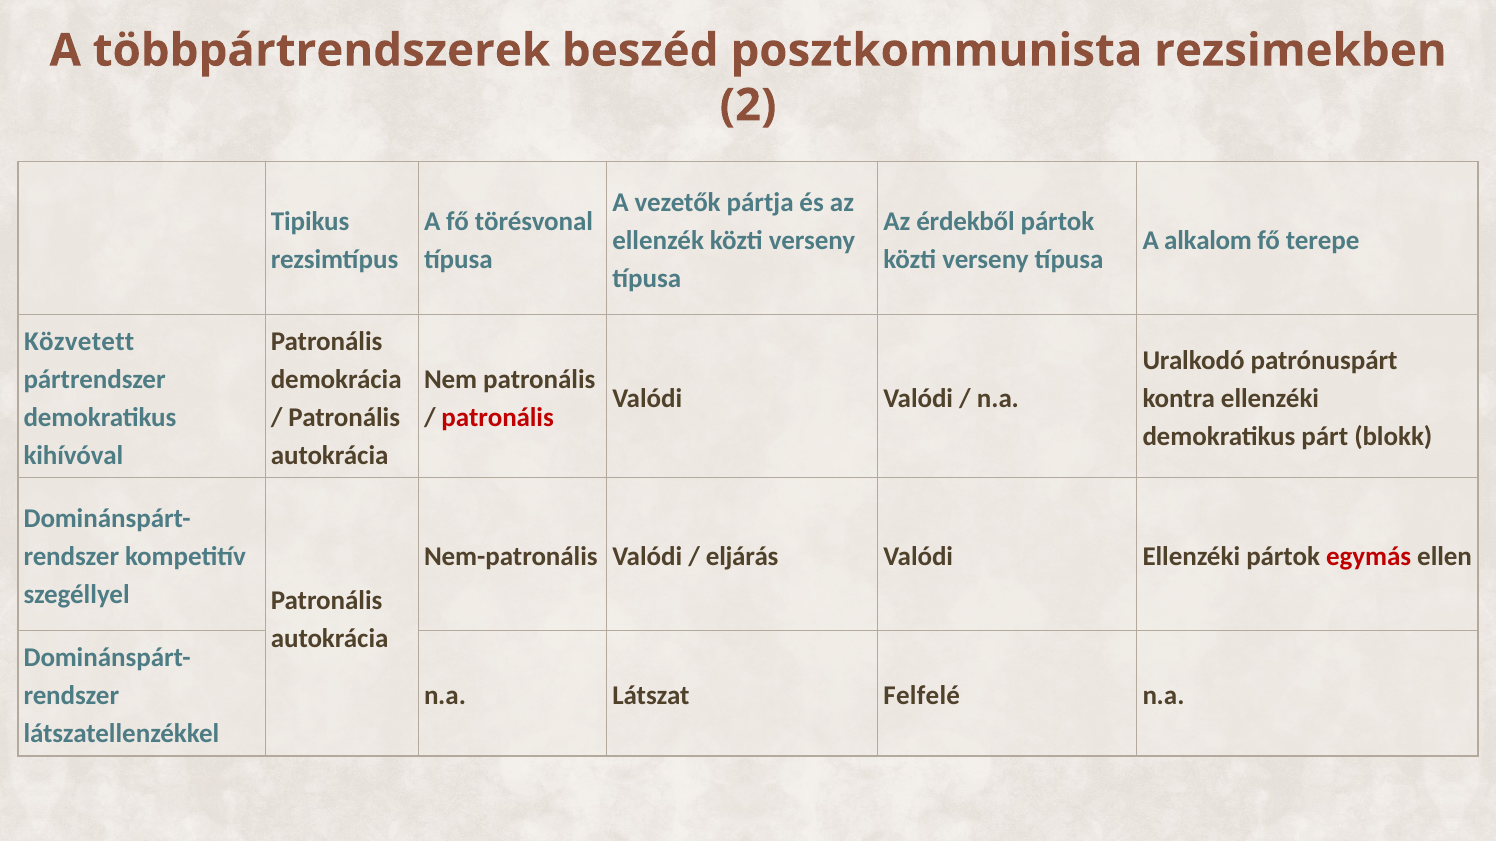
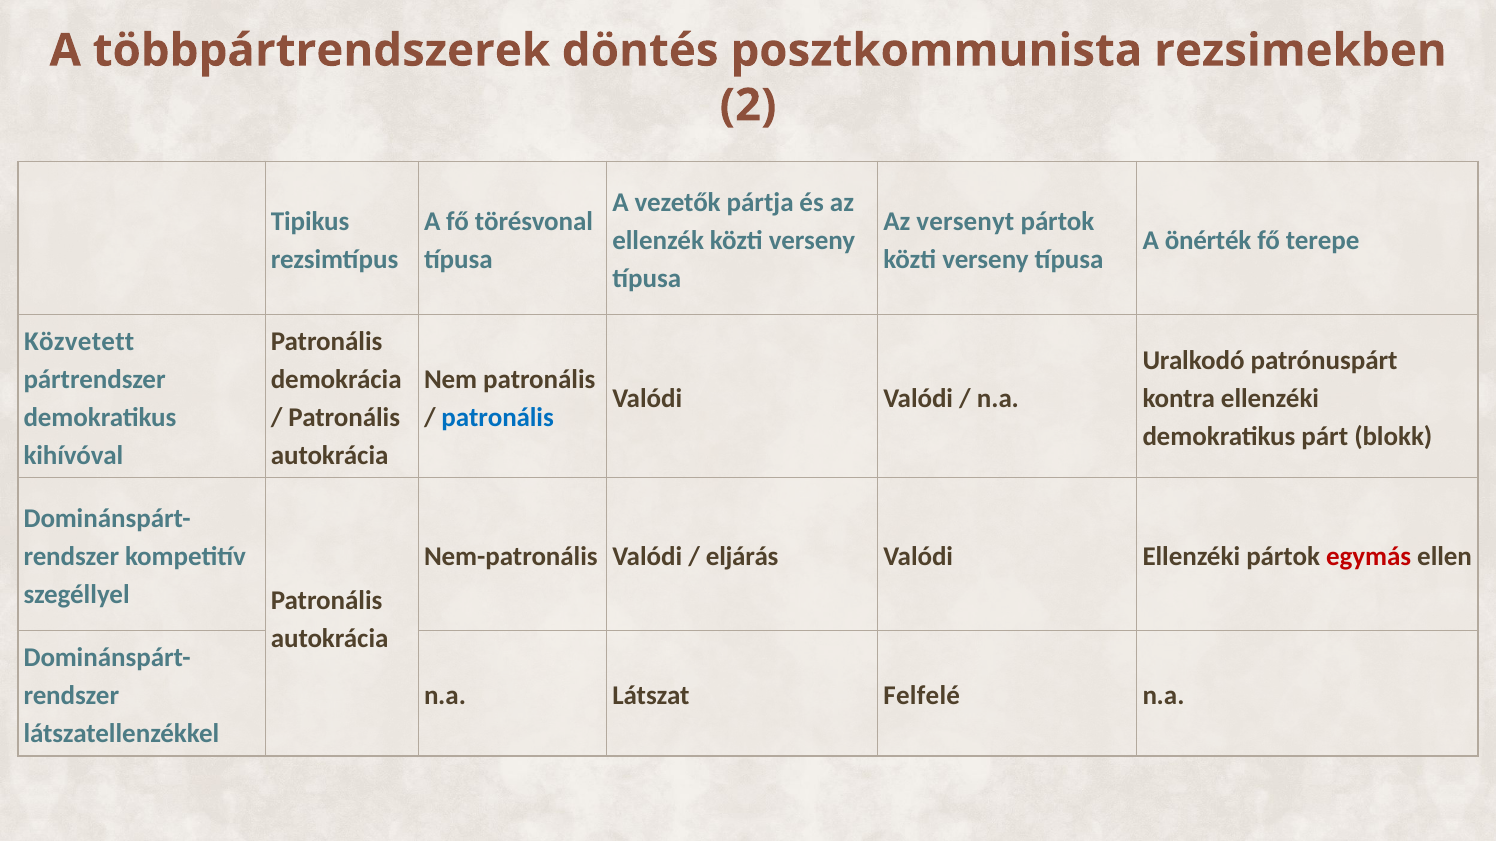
beszéd: beszéd -> döntés
érdekből: érdekből -> versenyt
alkalom: alkalom -> önérték
patronális at (498, 418) colour: red -> blue
